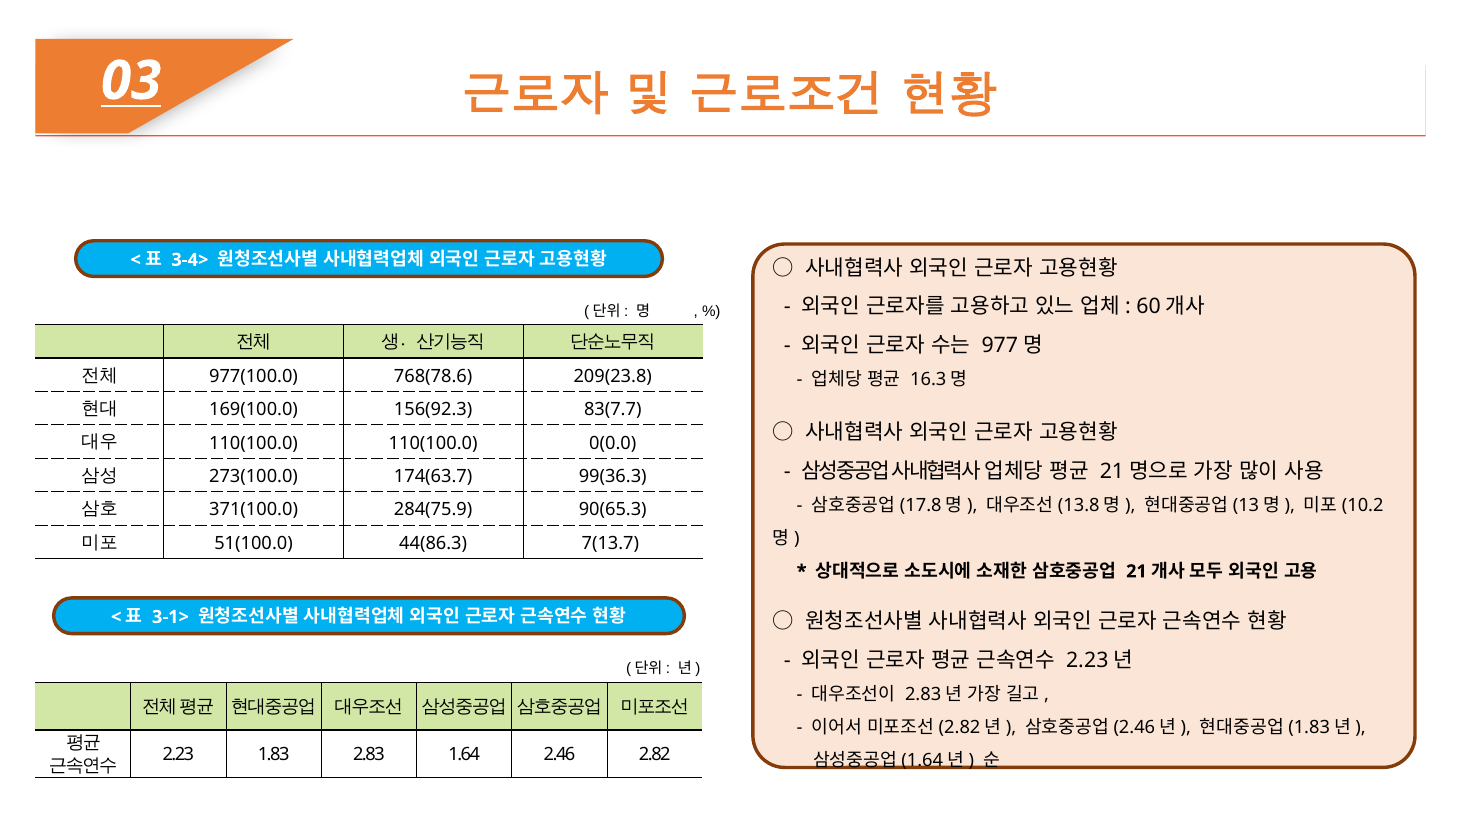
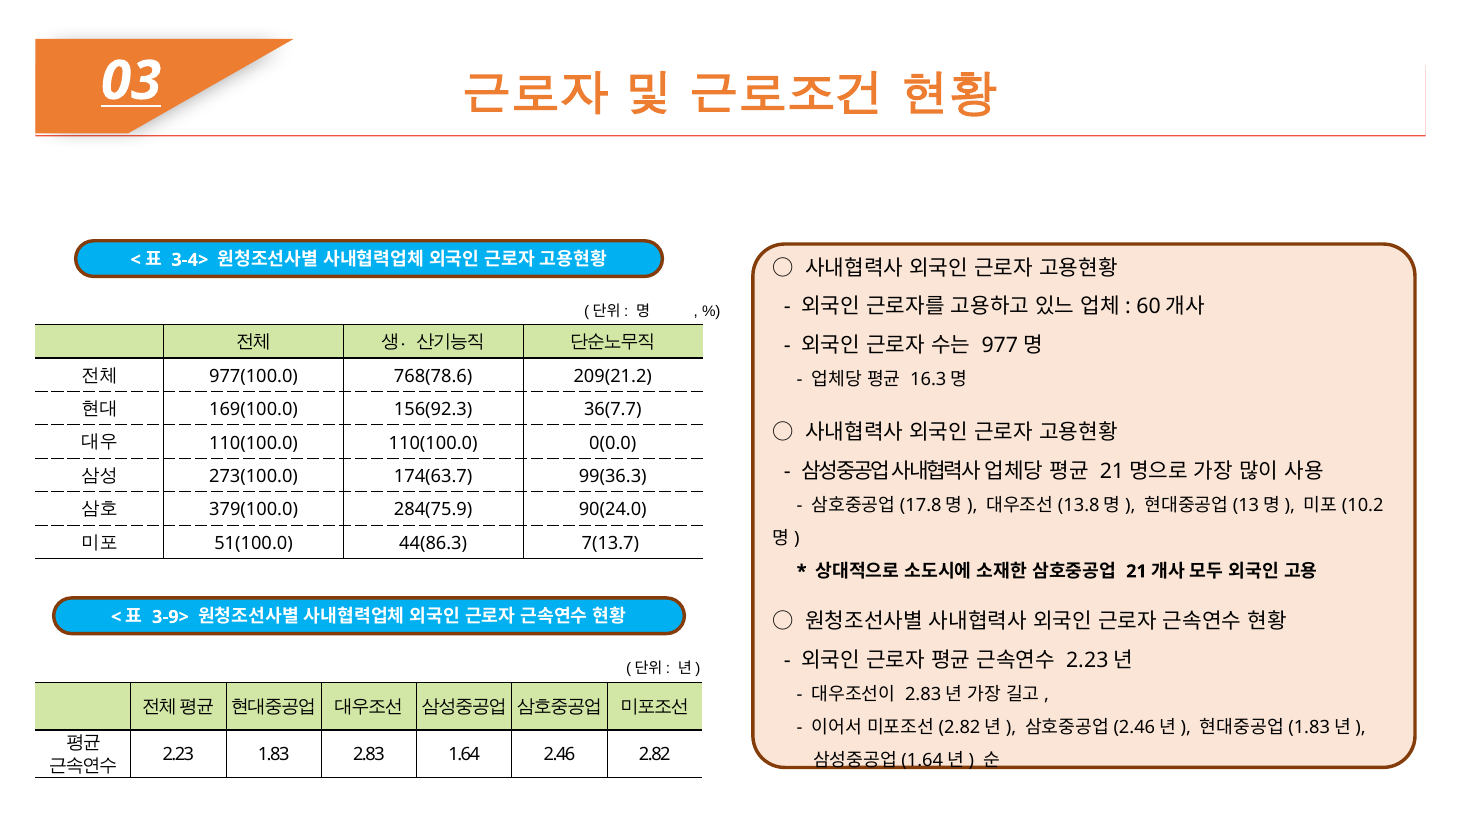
209(23.8: 209(23.8 -> 209(21.2
83(7.7: 83(7.7 -> 36(7.7
371(100.0: 371(100.0 -> 379(100.0
90(65.3: 90(65.3 -> 90(24.0
3-1>: 3-1> -> 3-9>
